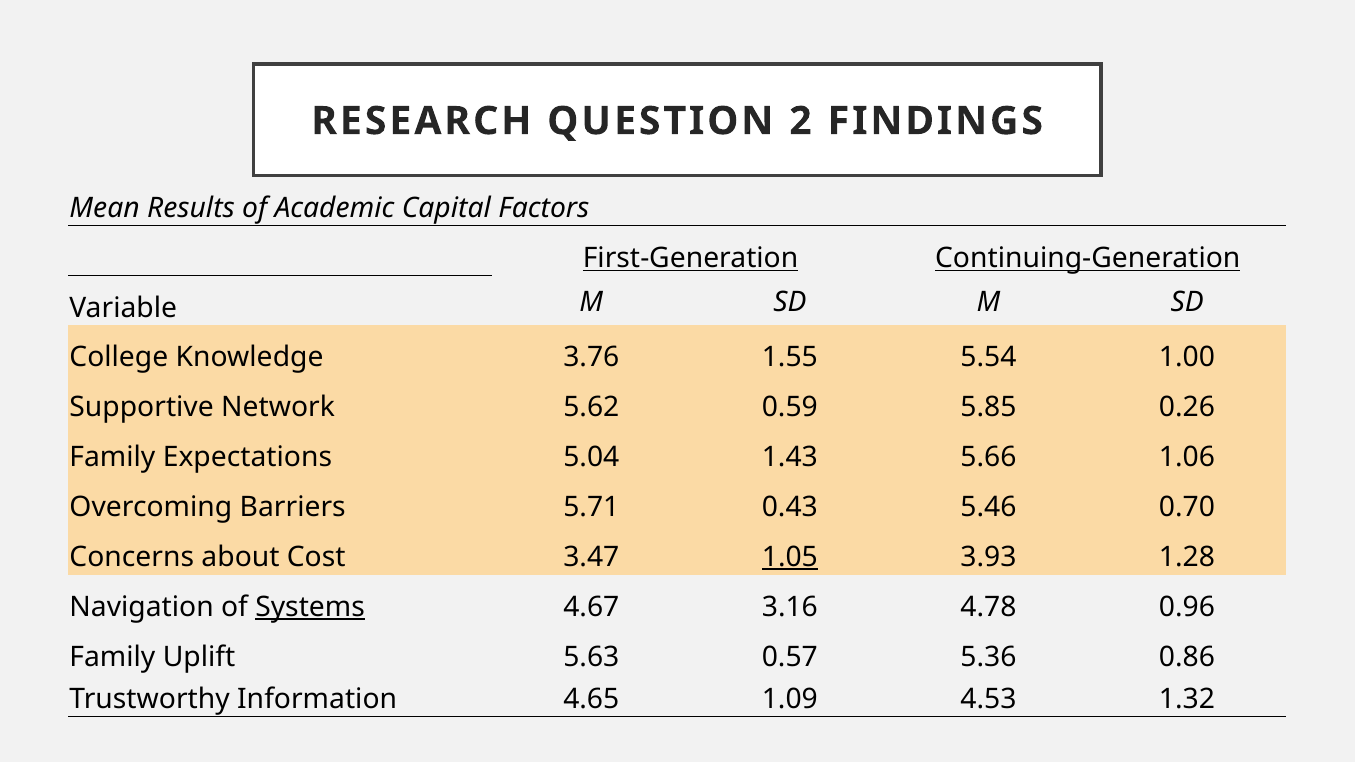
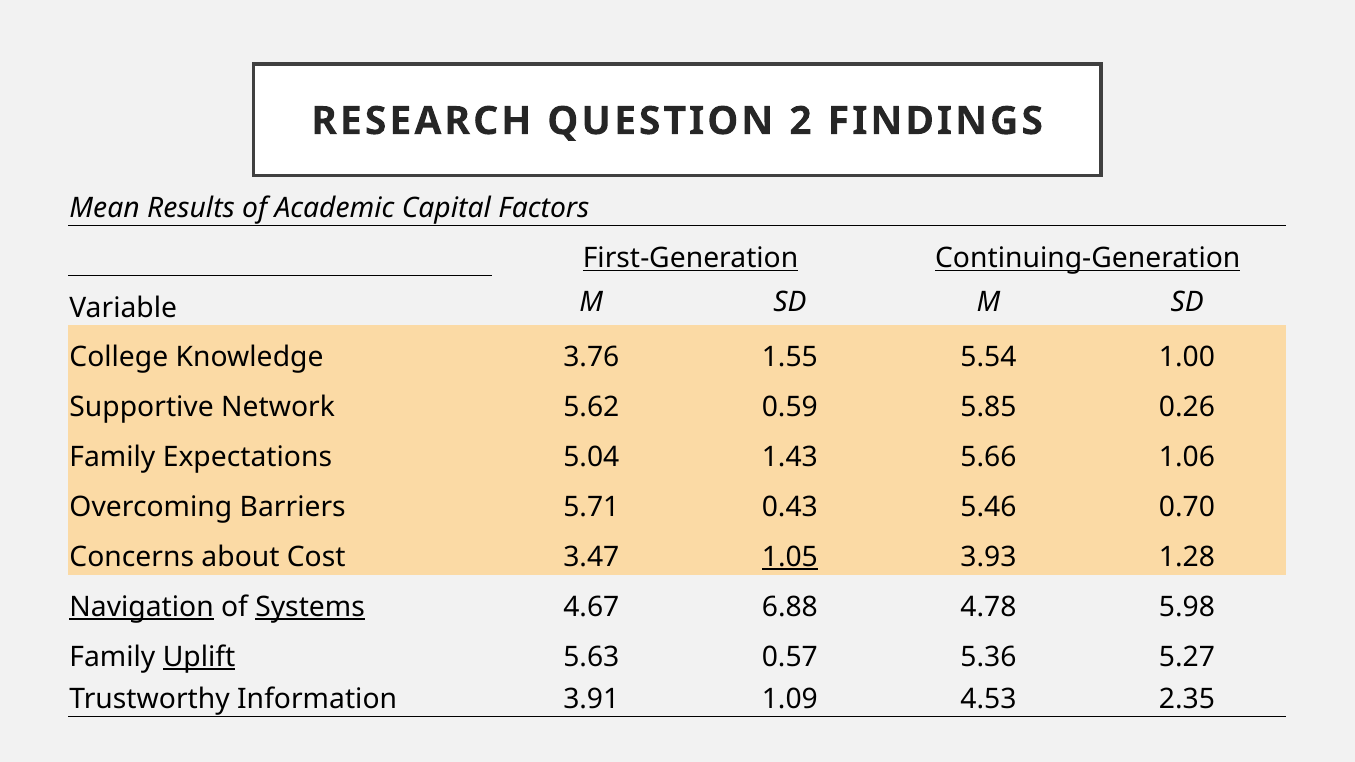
Navigation underline: none -> present
3.16: 3.16 -> 6.88
0.96: 0.96 -> 5.98
Uplift underline: none -> present
0.86: 0.86 -> 5.27
4.65: 4.65 -> 3.91
1.32: 1.32 -> 2.35
